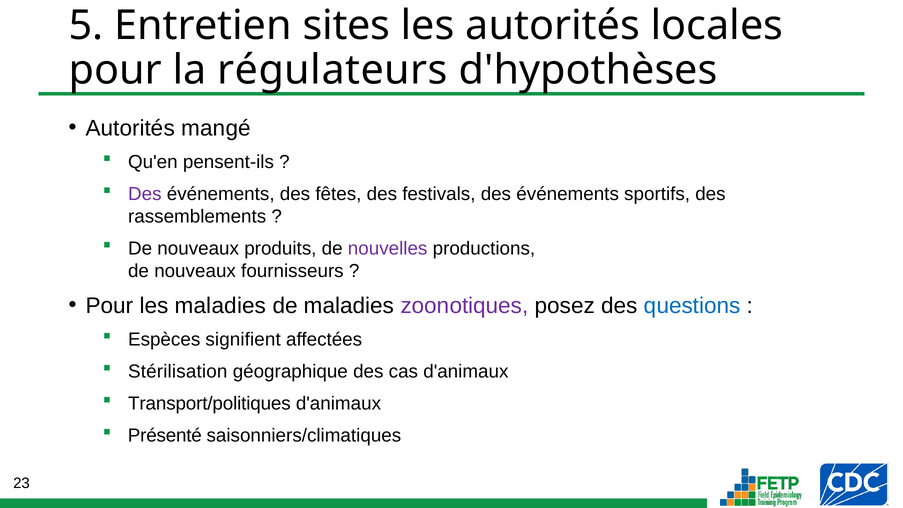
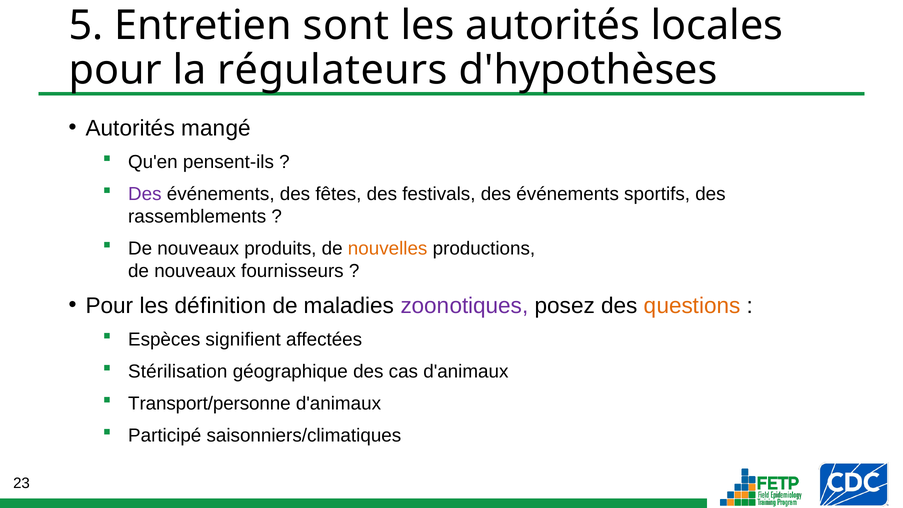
sites: sites -> sont
nouvelles colour: purple -> orange
les maladies: maladies -> définition
questions colour: blue -> orange
Transport/politiques: Transport/politiques -> Transport/personne
Présenté: Présenté -> Participé
